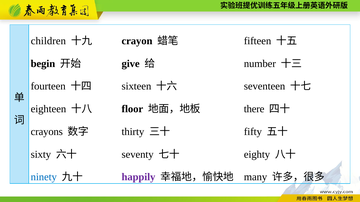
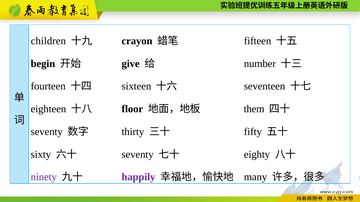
there: there -> them
crayons at (47, 132): crayons -> seventy
ninety colour: blue -> purple
